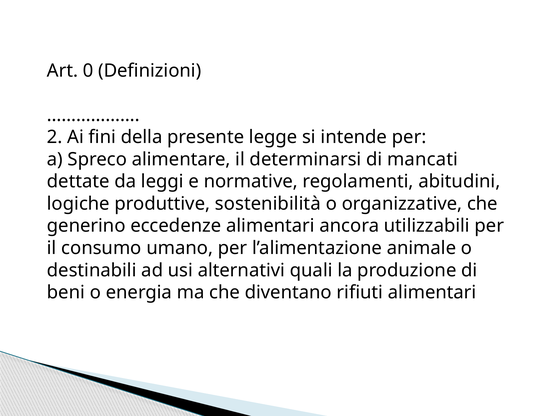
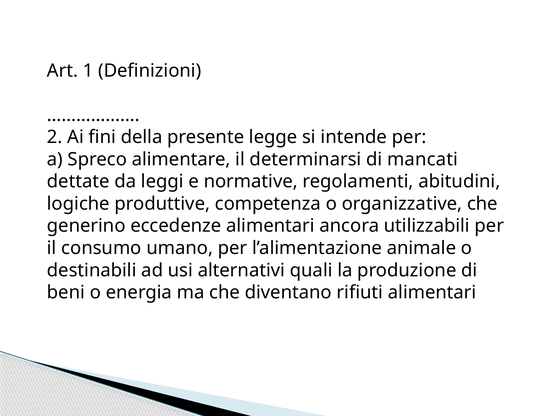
0: 0 -> 1
sostenibilità: sostenibilità -> competenza
